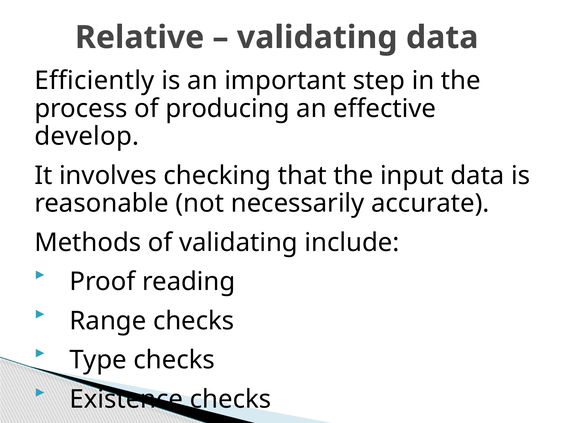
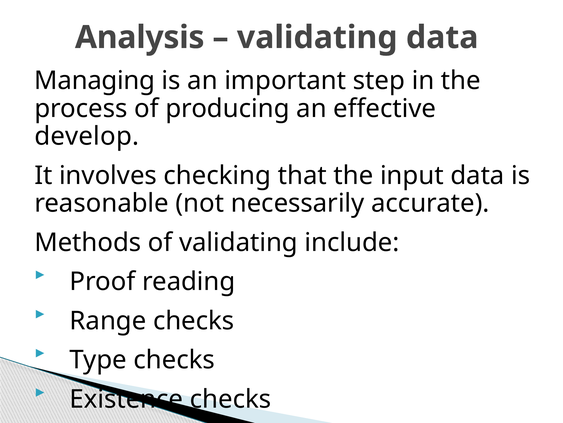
Relative: Relative -> Analysis
Efficiently: Efficiently -> Managing
